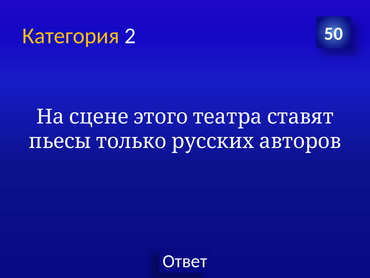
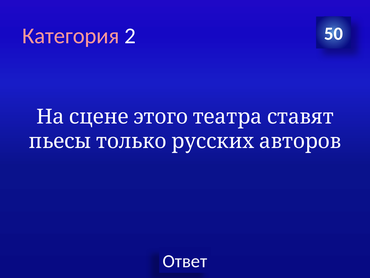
Категория colour: yellow -> pink
